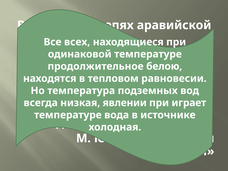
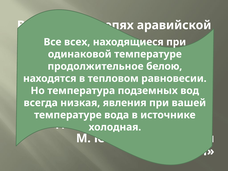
явлении: явлении -> явления
играет: играет -> вашей
